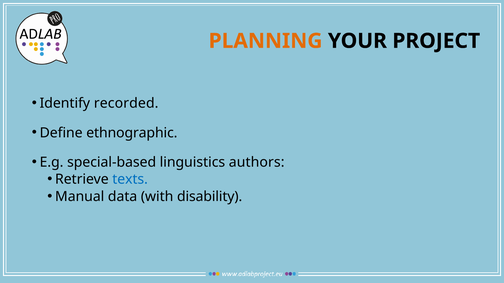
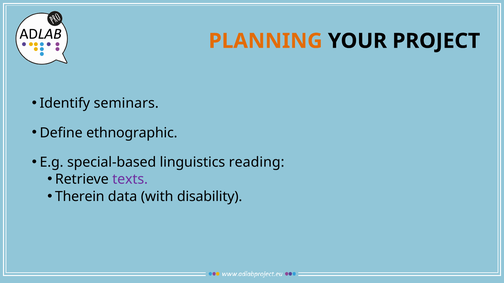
recorded: recorded -> seminars
authors: authors -> reading
texts colour: blue -> purple
Manual: Manual -> Therein
